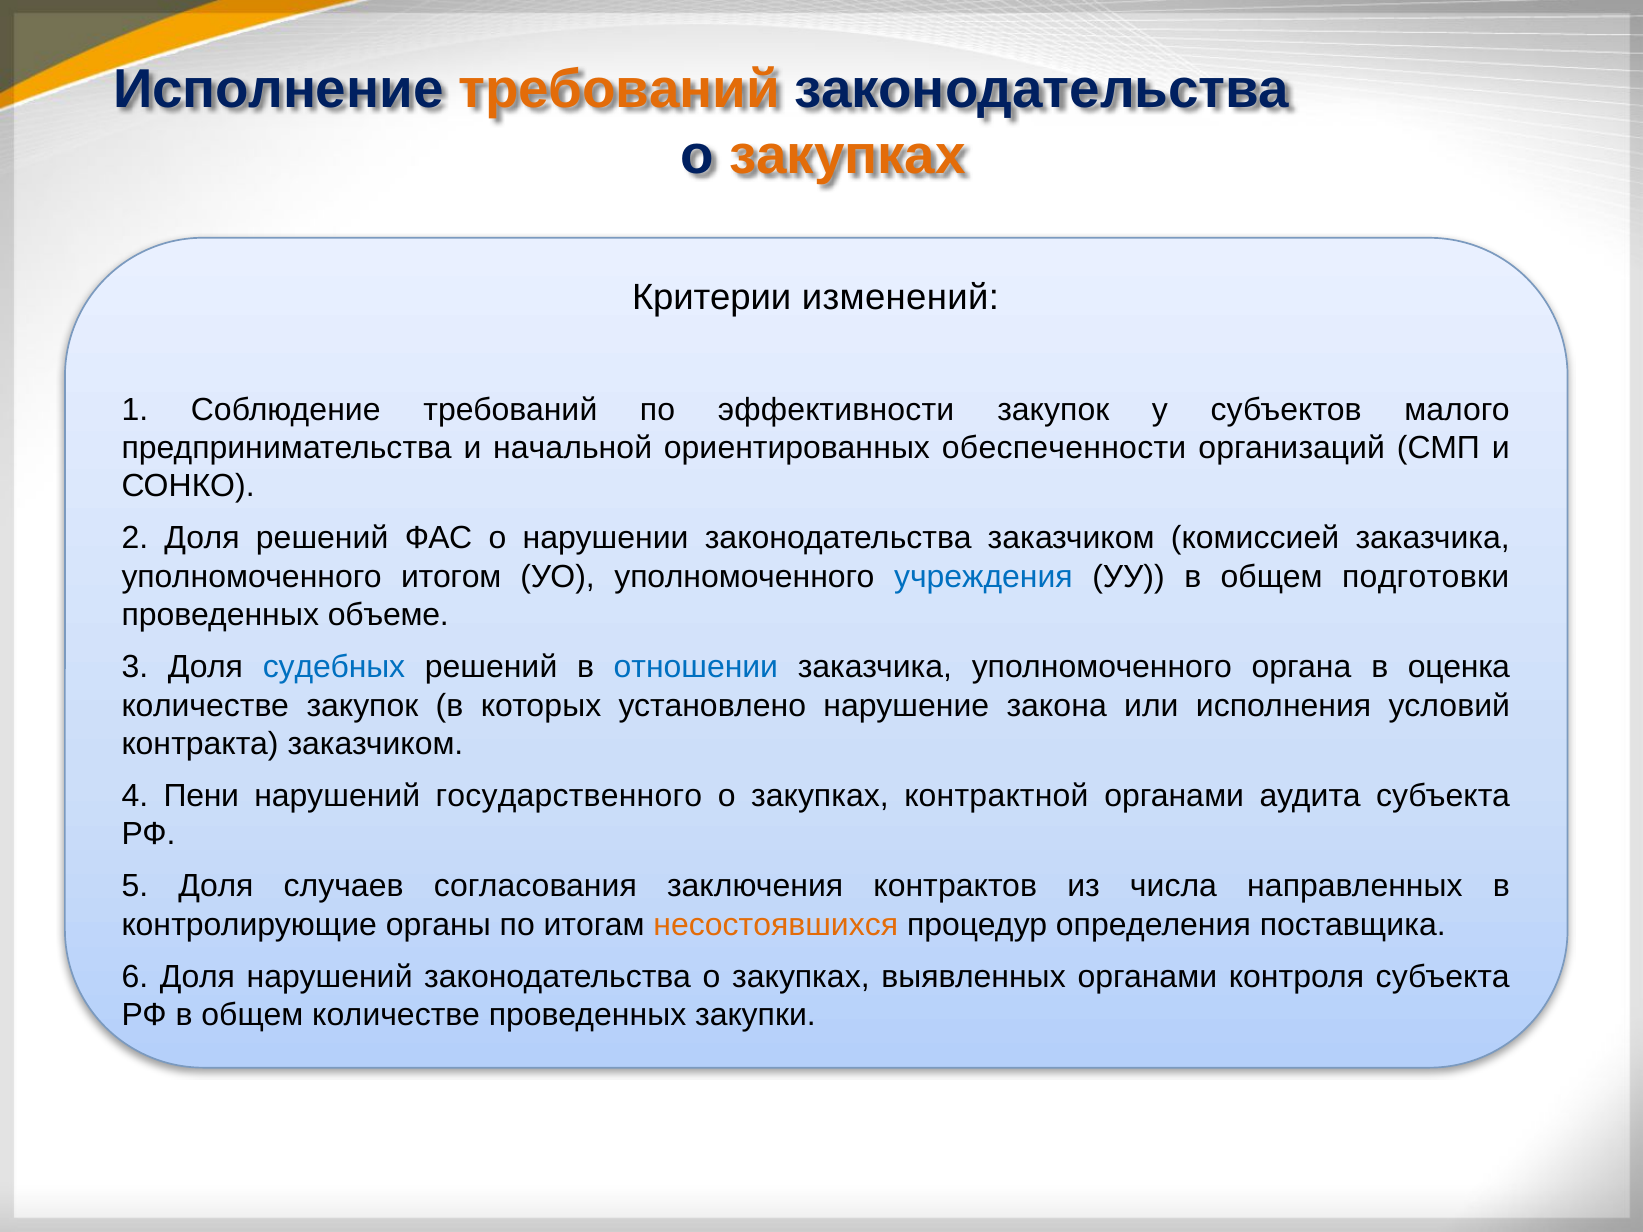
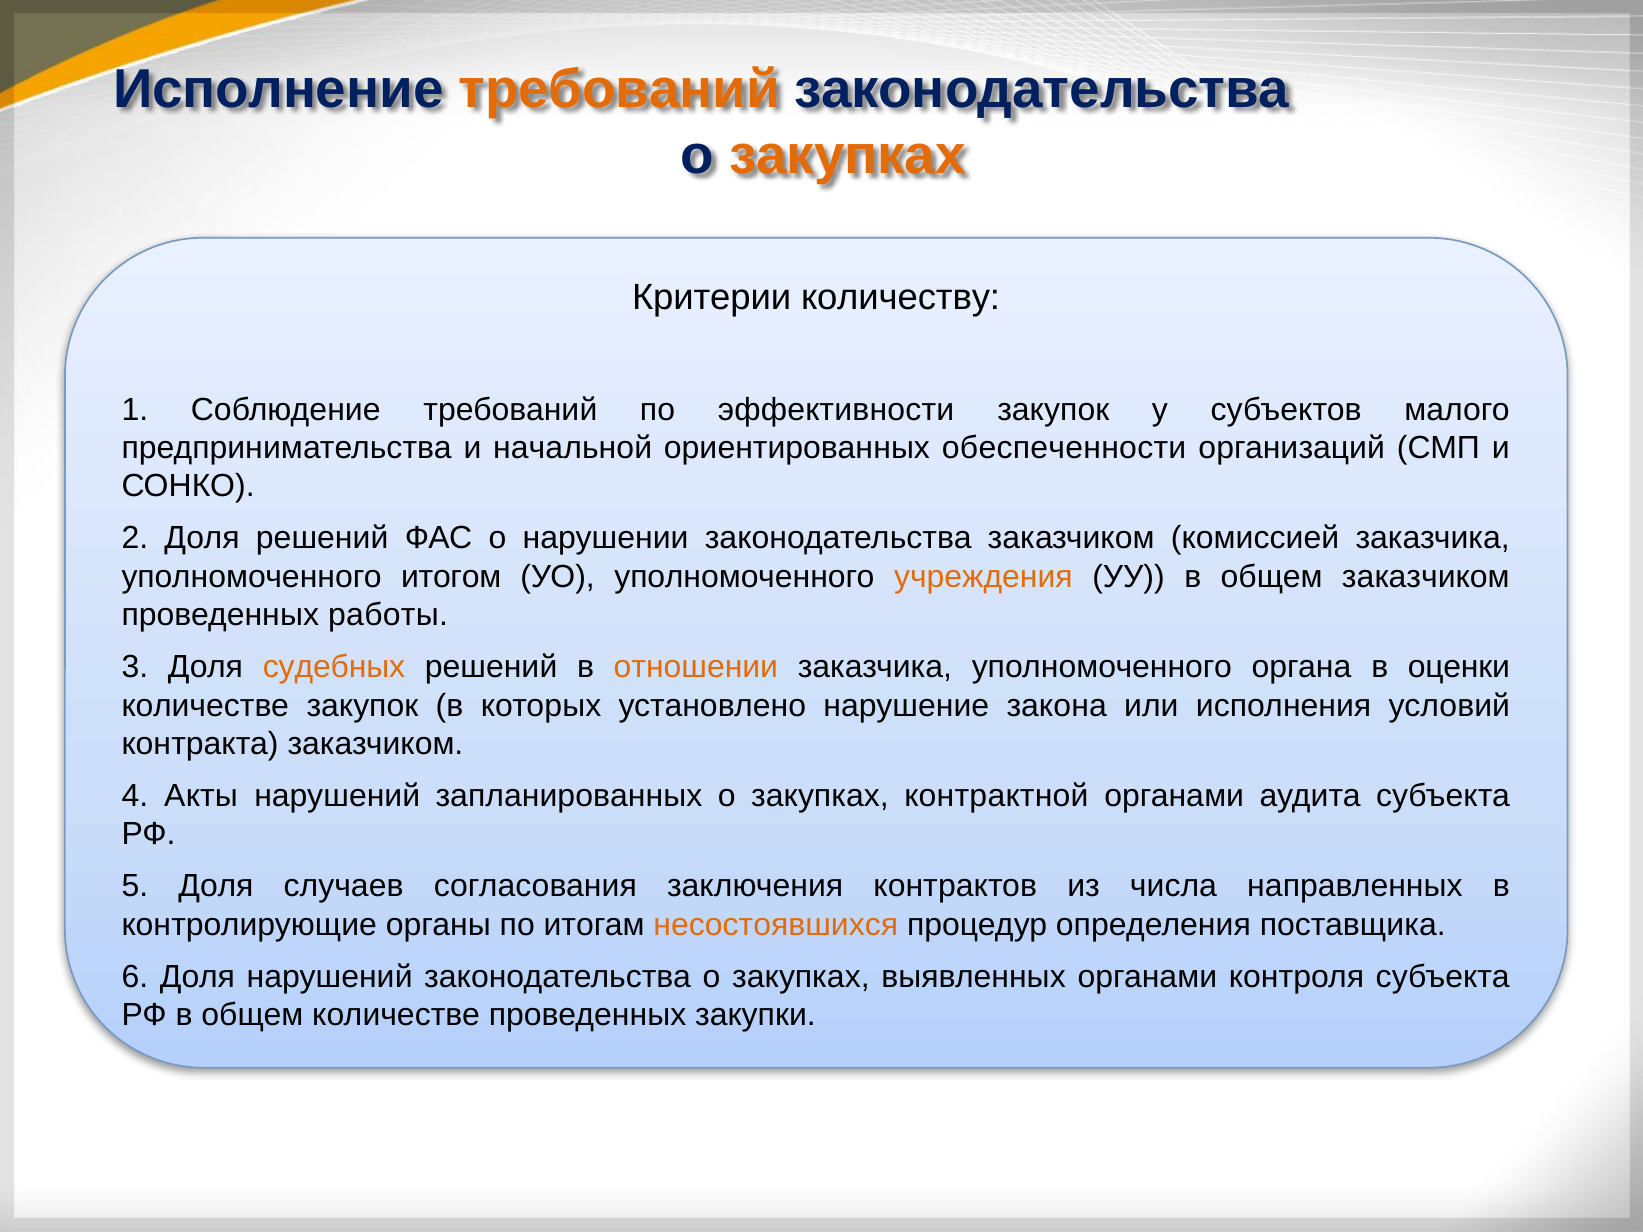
изменений: изменений -> количеству
учреждения colour: blue -> orange
общем подготовки: подготовки -> заказчиком
объеме: объеме -> работы
судебных colour: blue -> orange
отношении colour: blue -> orange
оценка: оценка -> оценки
Пени: Пени -> Акты
государственного: государственного -> запланированных
